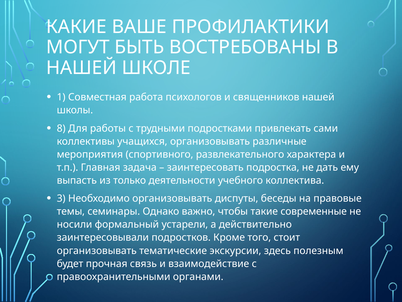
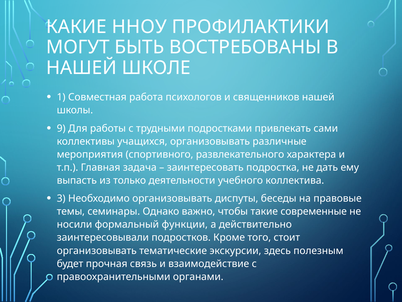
ВАШЕ: ВАШЕ -> ННОУ
8: 8 -> 9
устарели: устарели -> функции
